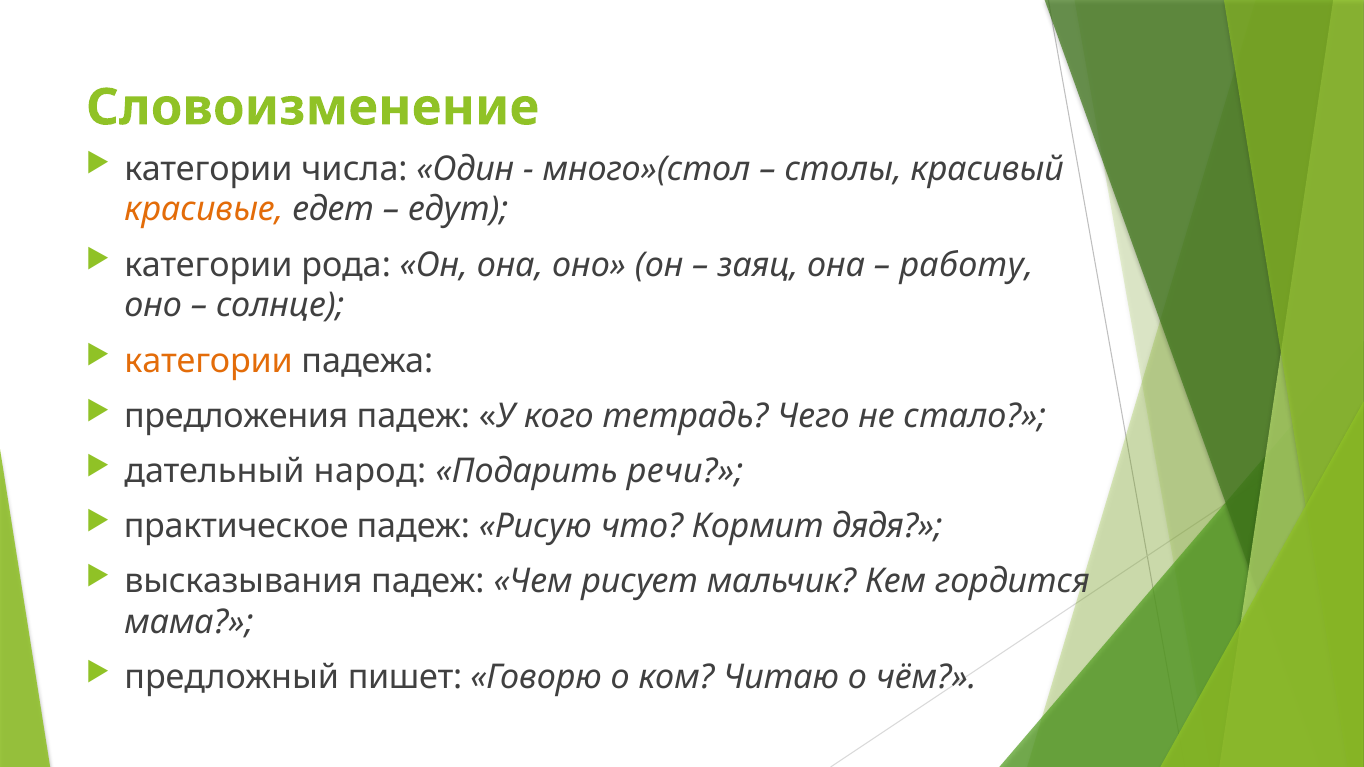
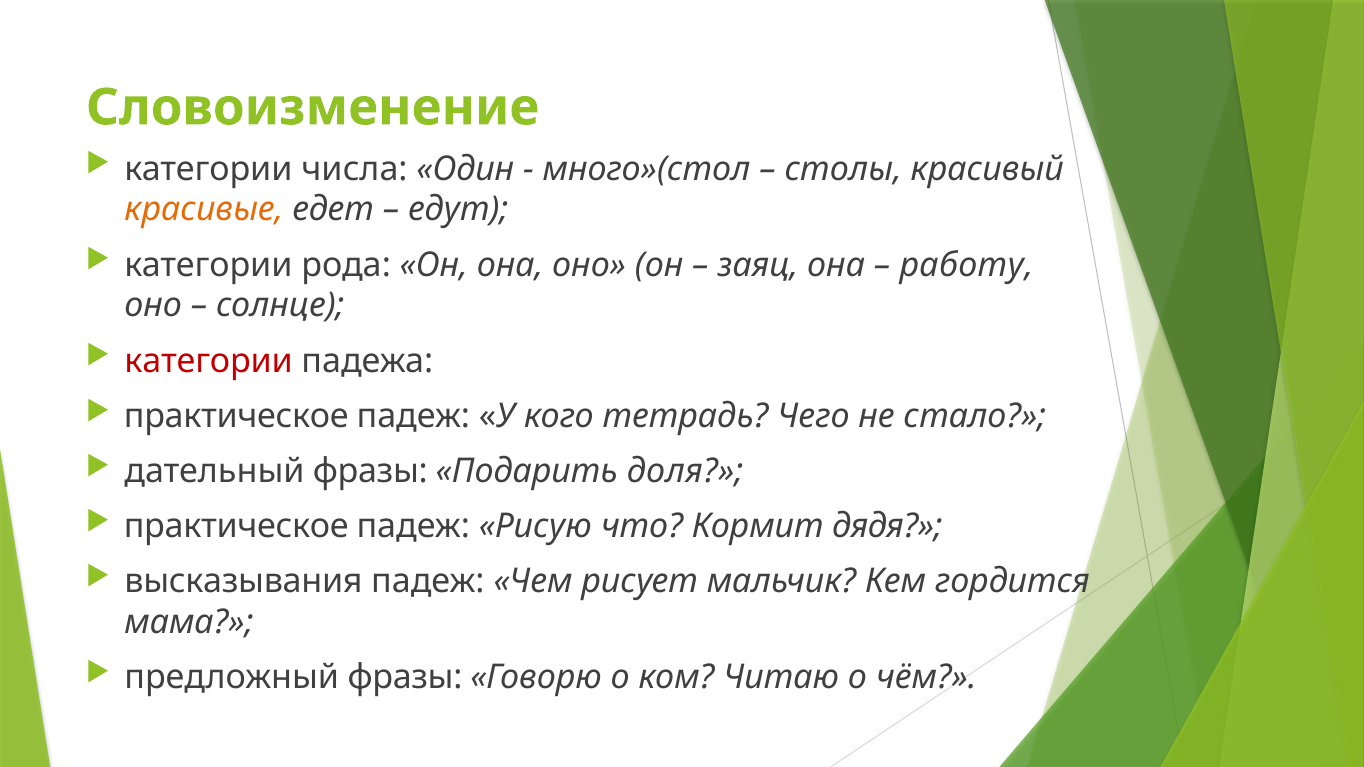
категории at (209, 361) colour: orange -> red
предложения at (236, 416): предложения -> практическое
дательный народ: народ -> фразы
речи: речи -> доля
предложный пишет: пишет -> фразы
